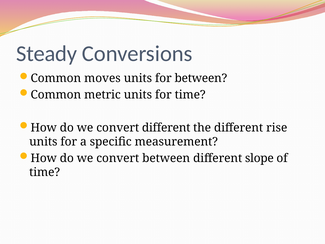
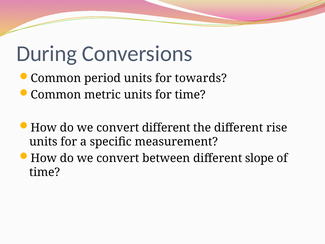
Steady: Steady -> During
moves: moves -> period
for between: between -> towards
